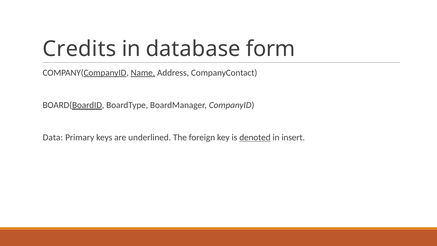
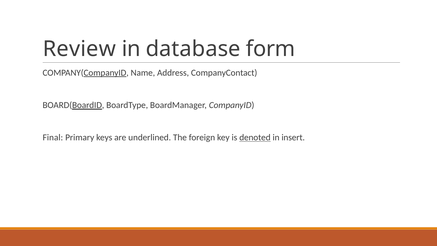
Credits: Credits -> Review
Name underline: present -> none
Data: Data -> Final
